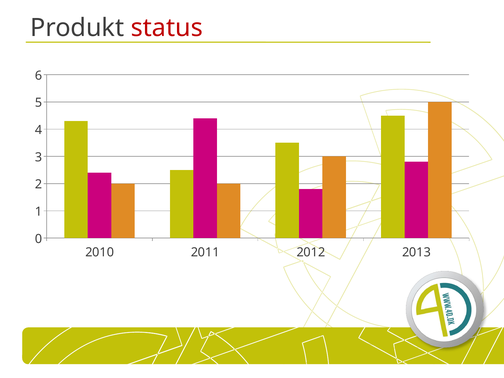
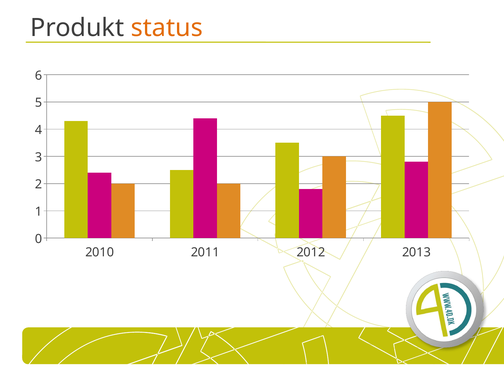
status colour: red -> orange
